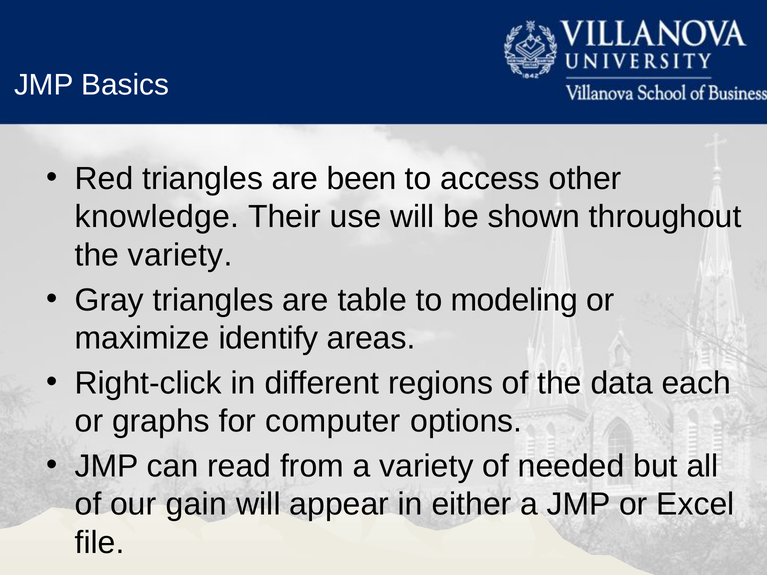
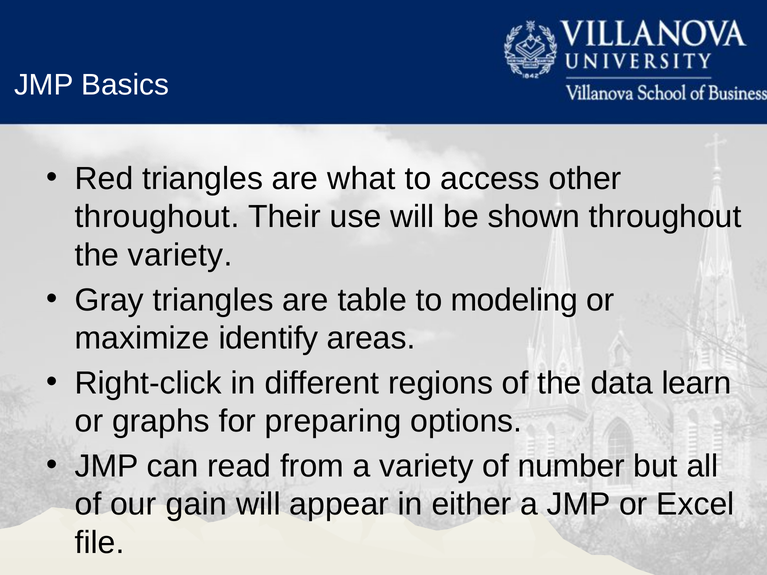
been: been -> what
knowledge at (157, 217): knowledge -> throughout
each: each -> learn
computer: computer -> preparing
needed: needed -> number
